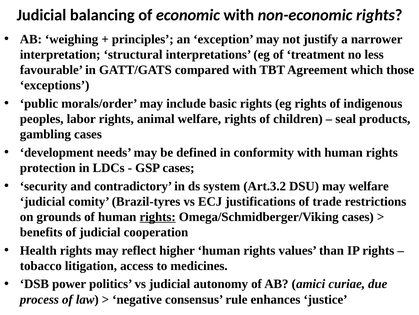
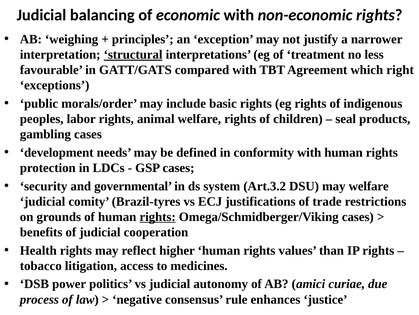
structural underline: none -> present
those: those -> right
contradictory: contradictory -> governmental
